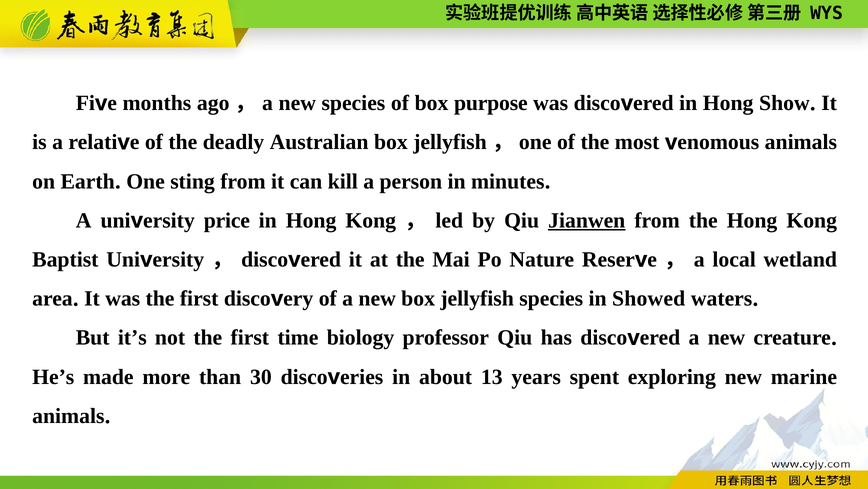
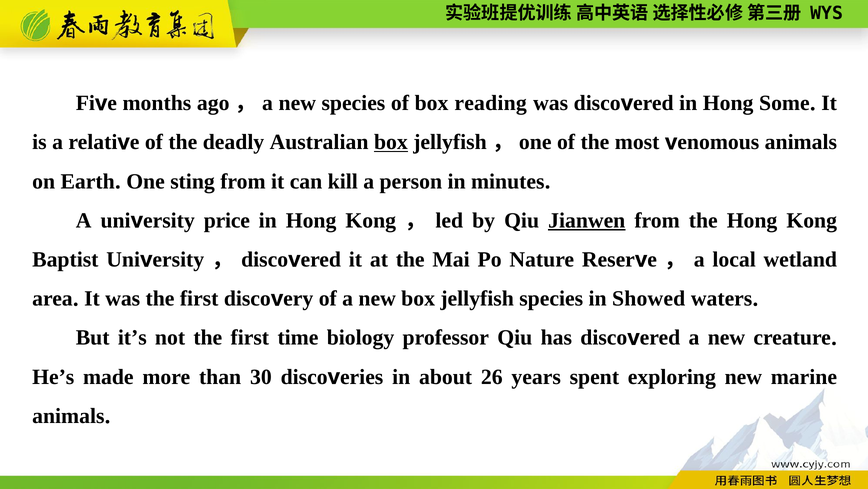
purpose: purpose -> reading
Show: Show -> Some
box at (391, 142) underline: none -> present
13: 13 -> 26
